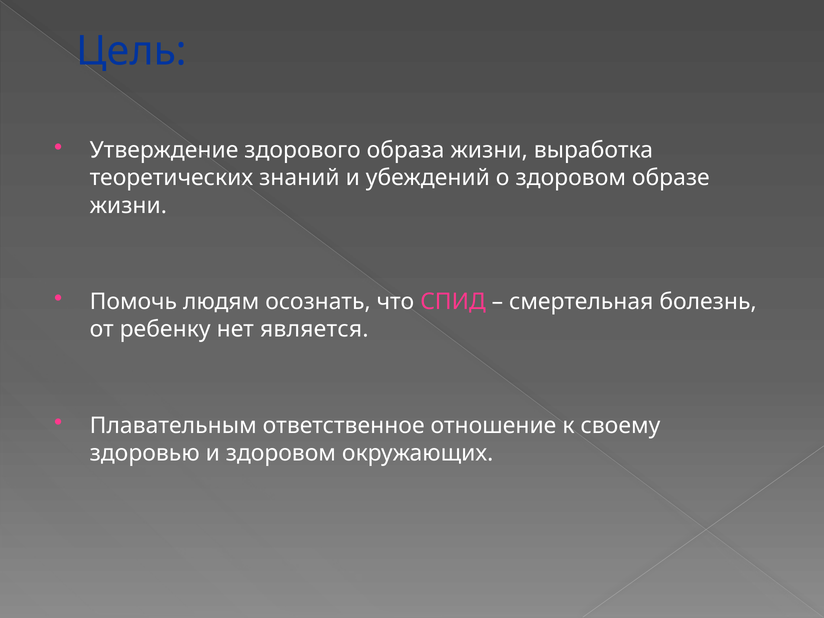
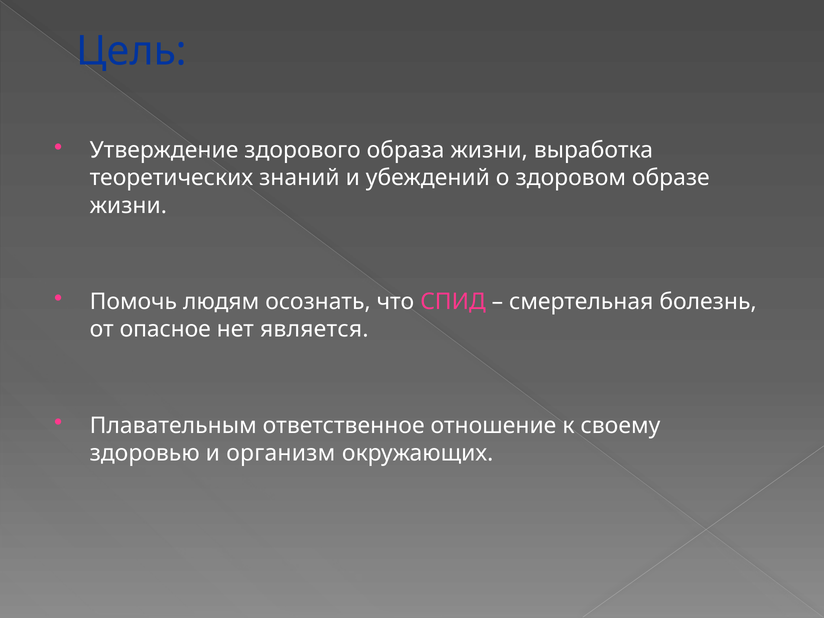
ребенку: ребенку -> опасное
и здоровом: здоровом -> организм
